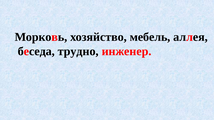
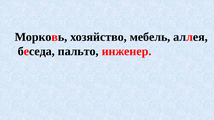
трудно: трудно -> пальто
